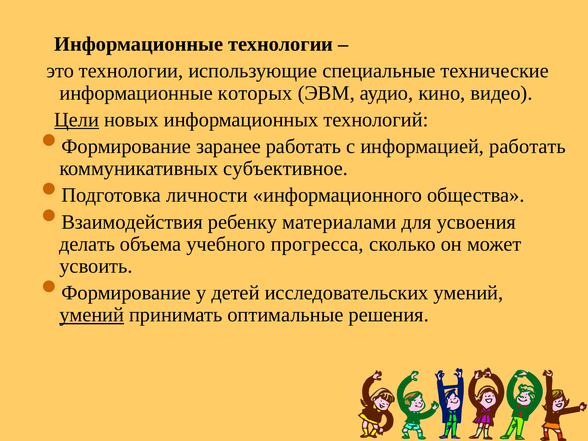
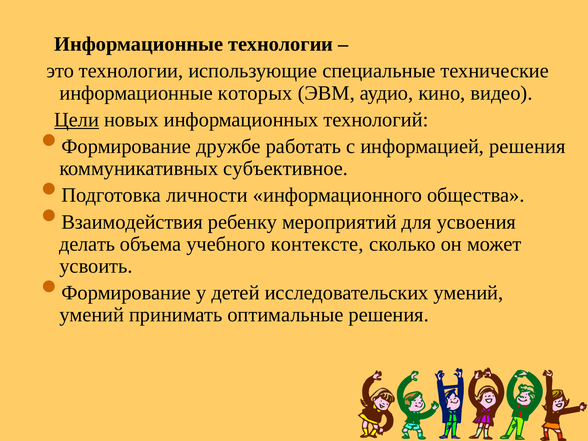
заранее: заранее -> дружбе
информацией работать: работать -> решения
материалами: материалами -> мероприятий
прогресса: прогресса -> контексте
умений at (92, 315) underline: present -> none
